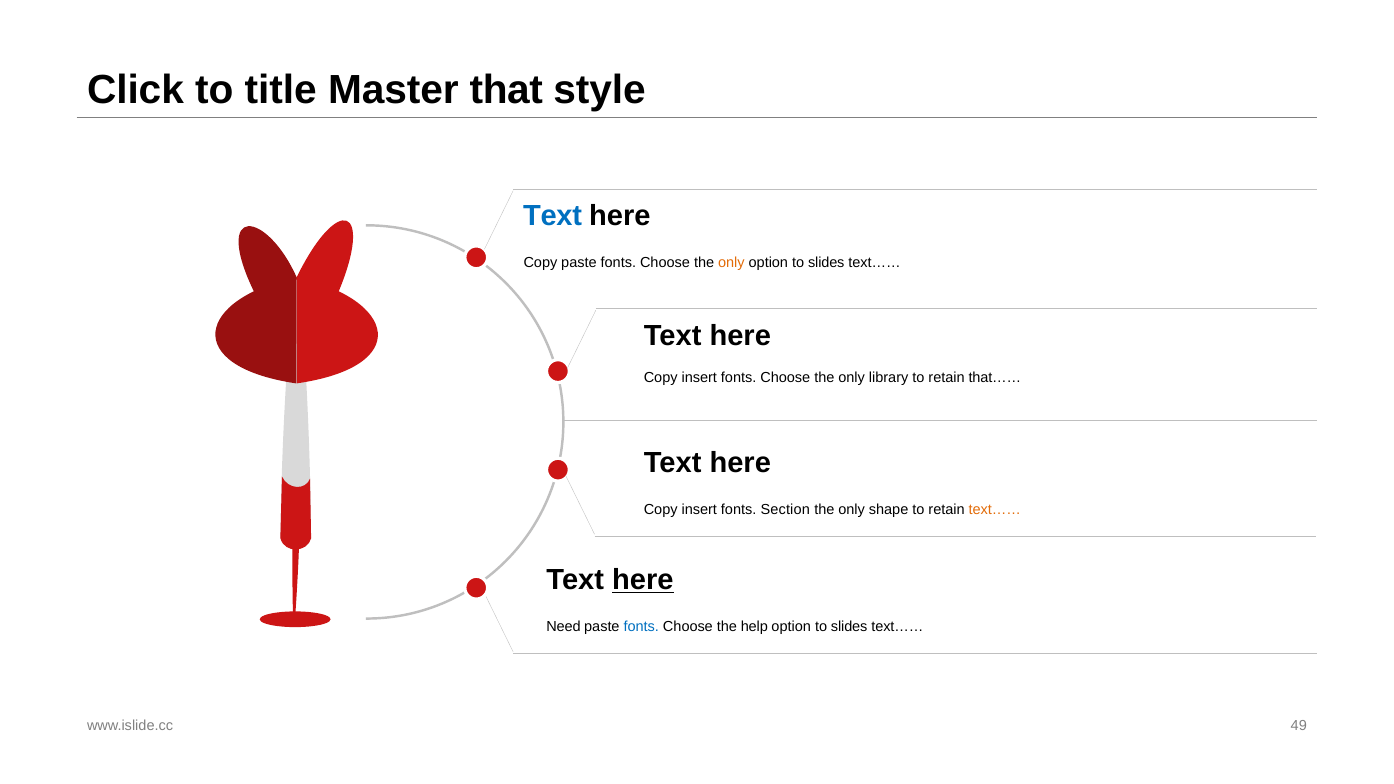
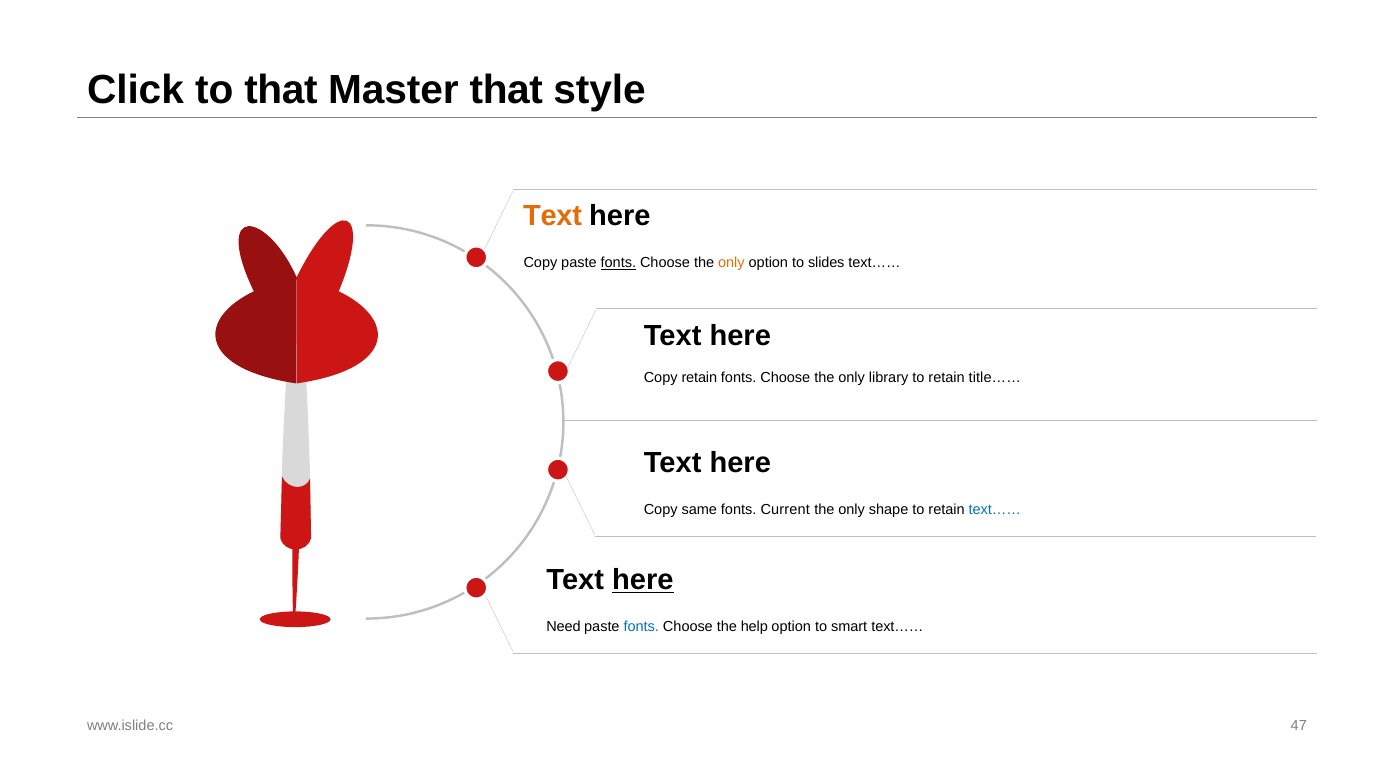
to title: title -> that
Text at (553, 216) colour: blue -> orange
fonts at (618, 263) underline: none -> present
insert at (699, 378): insert -> retain
that……: that…… -> title……
insert at (699, 509): insert -> same
Section: Section -> Current
text…… at (995, 509) colour: orange -> blue
slides at (849, 627): slides -> smart
49: 49 -> 47
